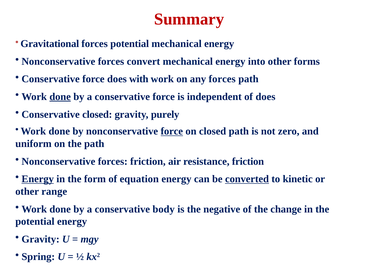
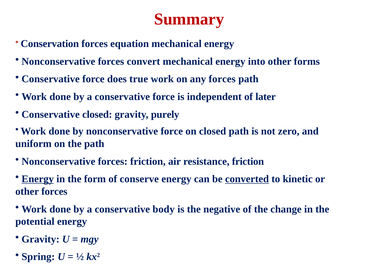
Gravitational: Gravitational -> Conservation
forces potential: potential -> equation
with: with -> true
done at (60, 97) underline: present -> none
of does: does -> later
force at (172, 131) underline: present -> none
equation: equation -> conserve
other range: range -> forces
